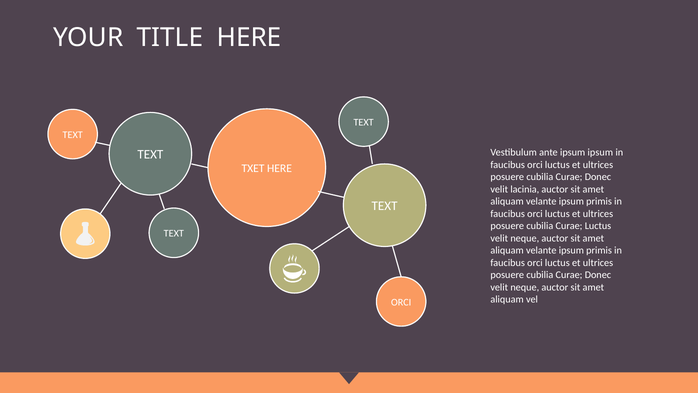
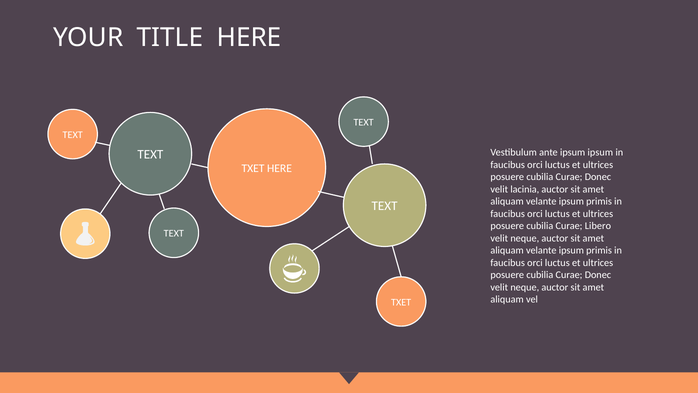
Curae Luctus: Luctus -> Libero
ORCI at (401, 302): ORCI -> TXET
